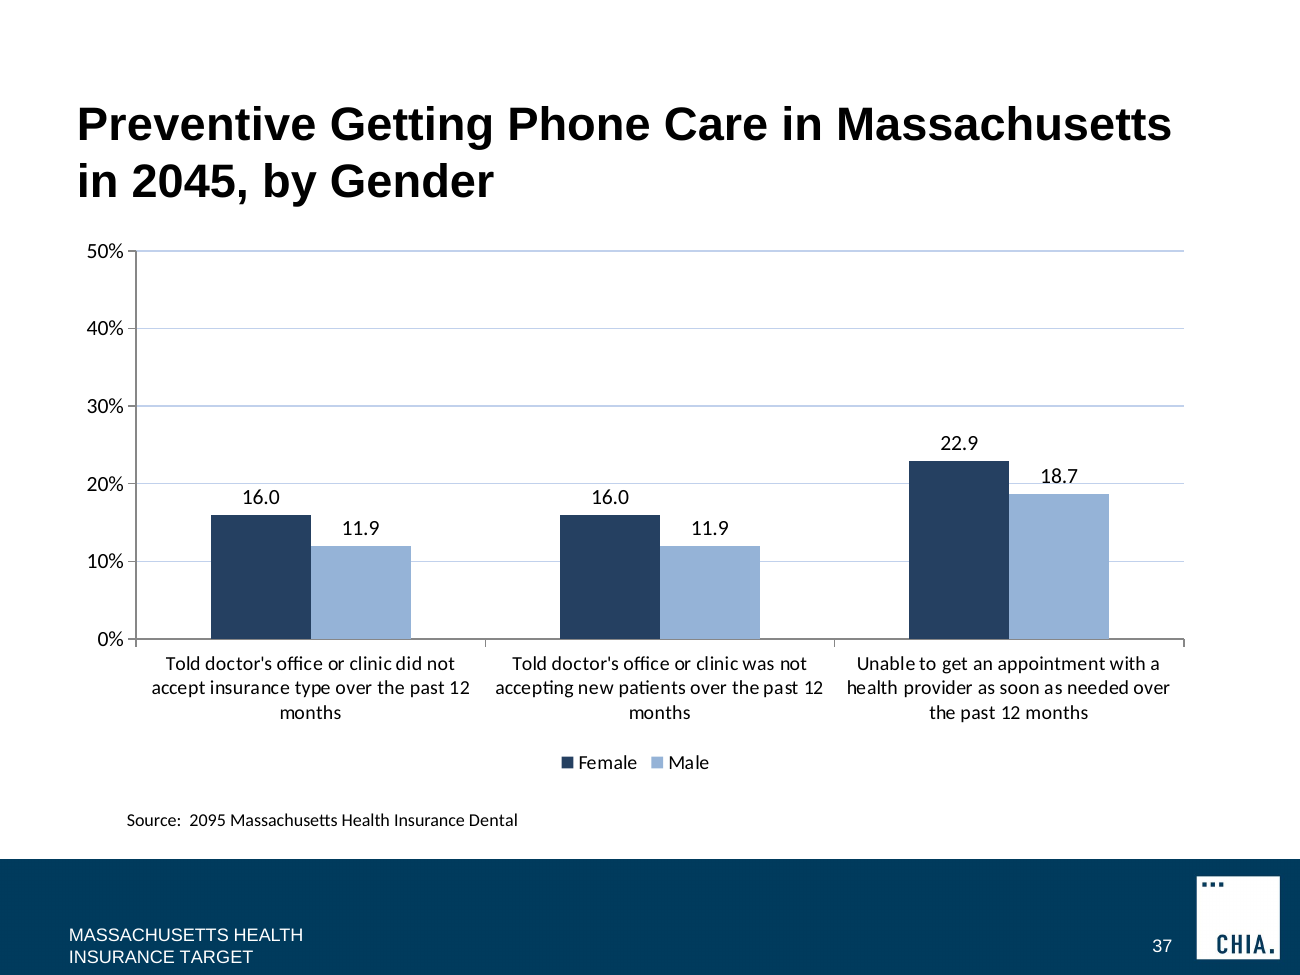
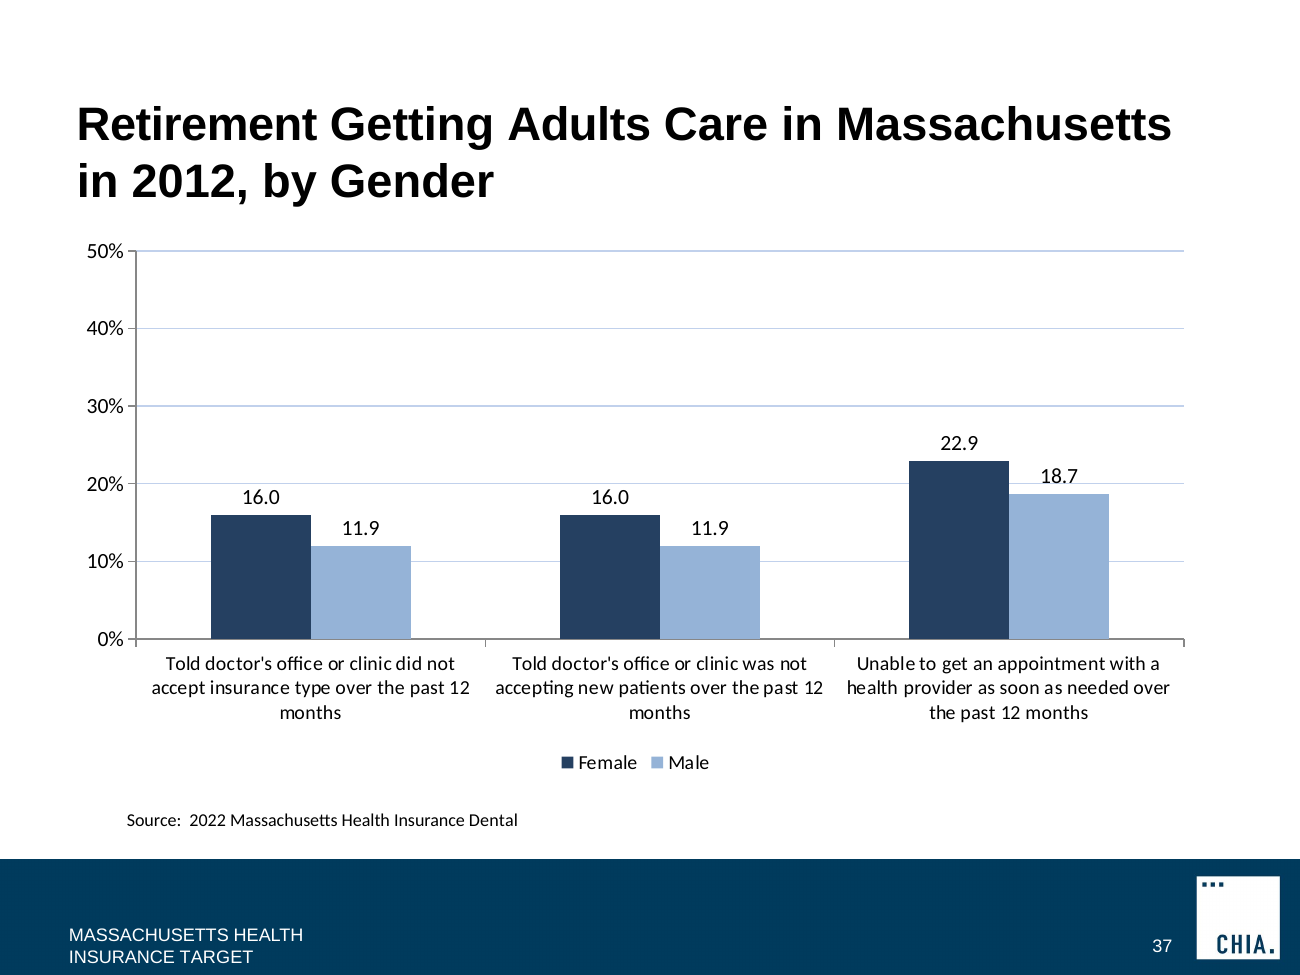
Preventive: Preventive -> Retirement
Phone: Phone -> Adults
2045: 2045 -> 2012
2095: 2095 -> 2022
